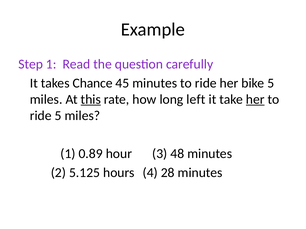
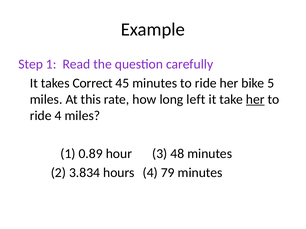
Chance: Chance -> Correct
this underline: present -> none
ride 5: 5 -> 4
5.125: 5.125 -> 3.834
28: 28 -> 79
